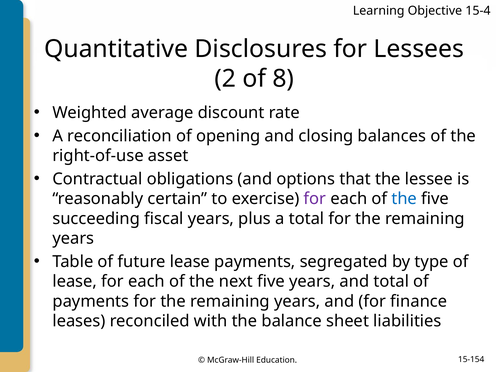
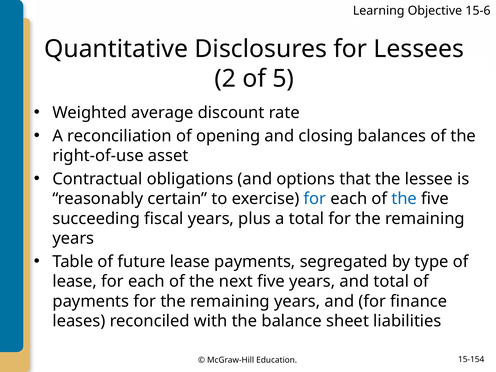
15-4: 15-4 -> 15-6
8: 8 -> 5
for at (315, 199) colour: purple -> blue
